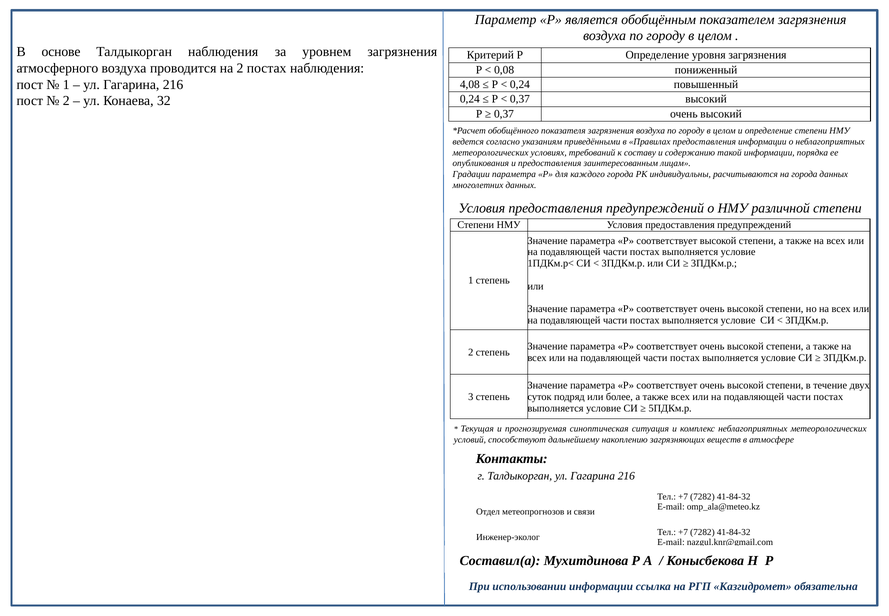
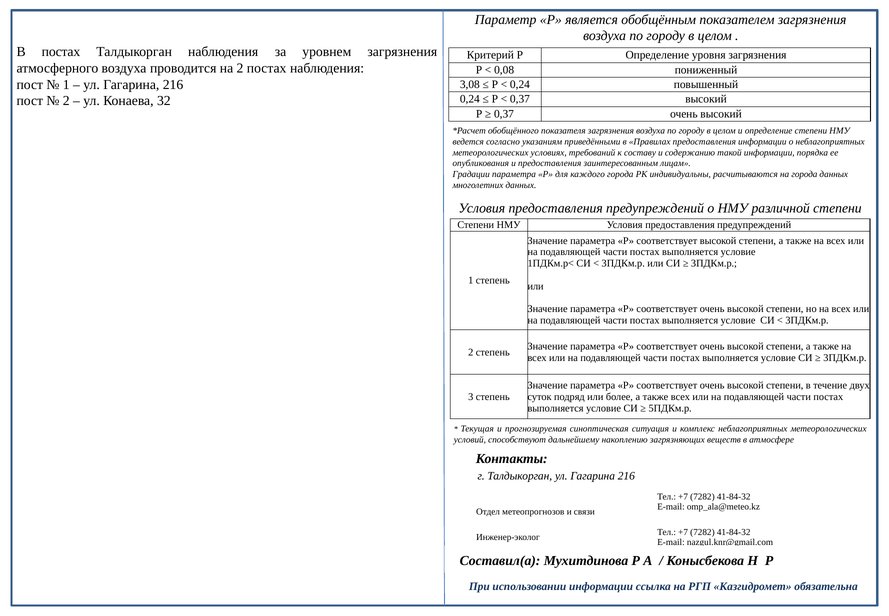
В основе: основе -> постах
4,08: 4,08 -> 3,08
